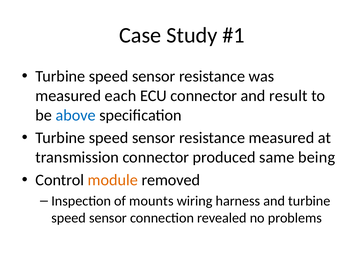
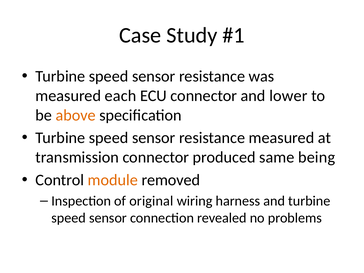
result: result -> lower
above colour: blue -> orange
mounts: mounts -> original
